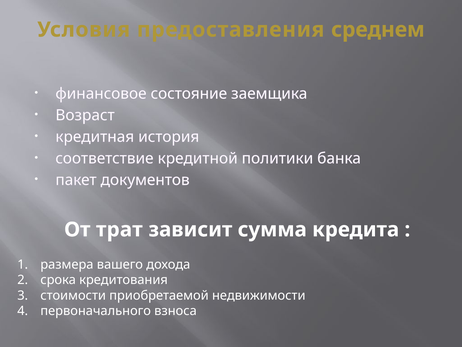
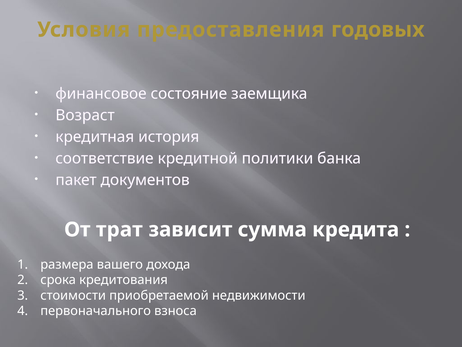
среднем: среднем -> годовых
